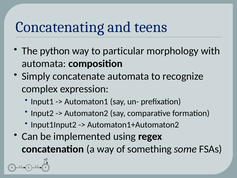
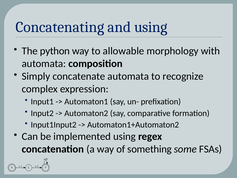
and teens: teens -> using
particular: particular -> allowable
